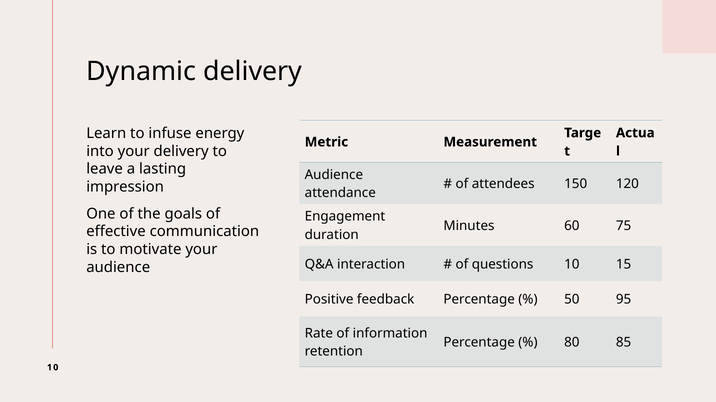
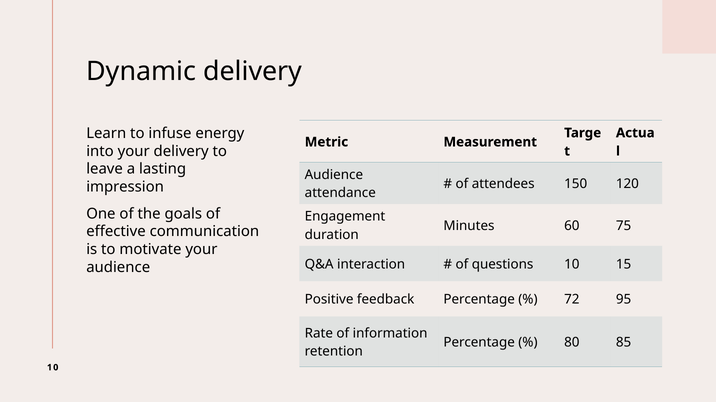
50: 50 -> 72
